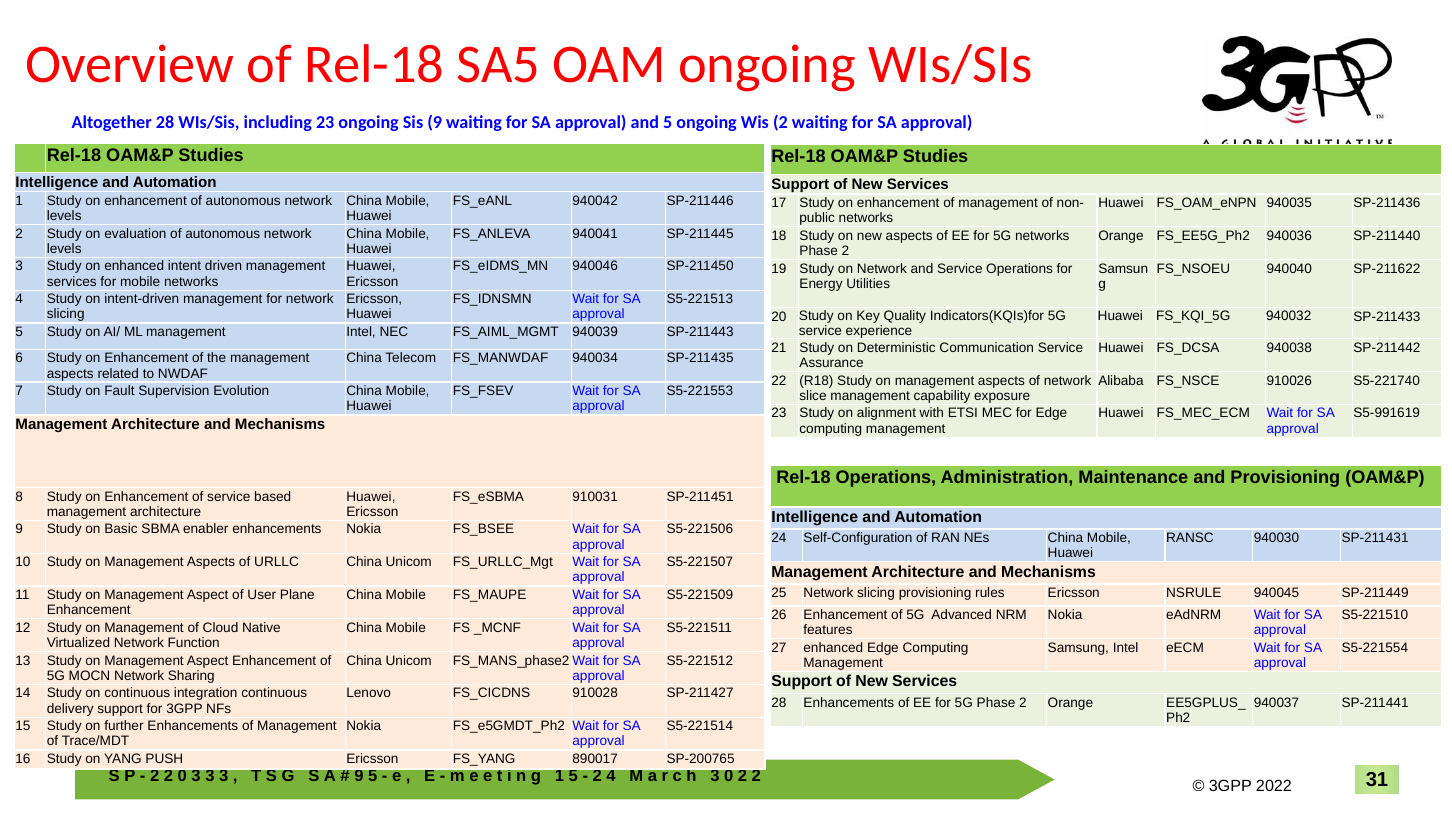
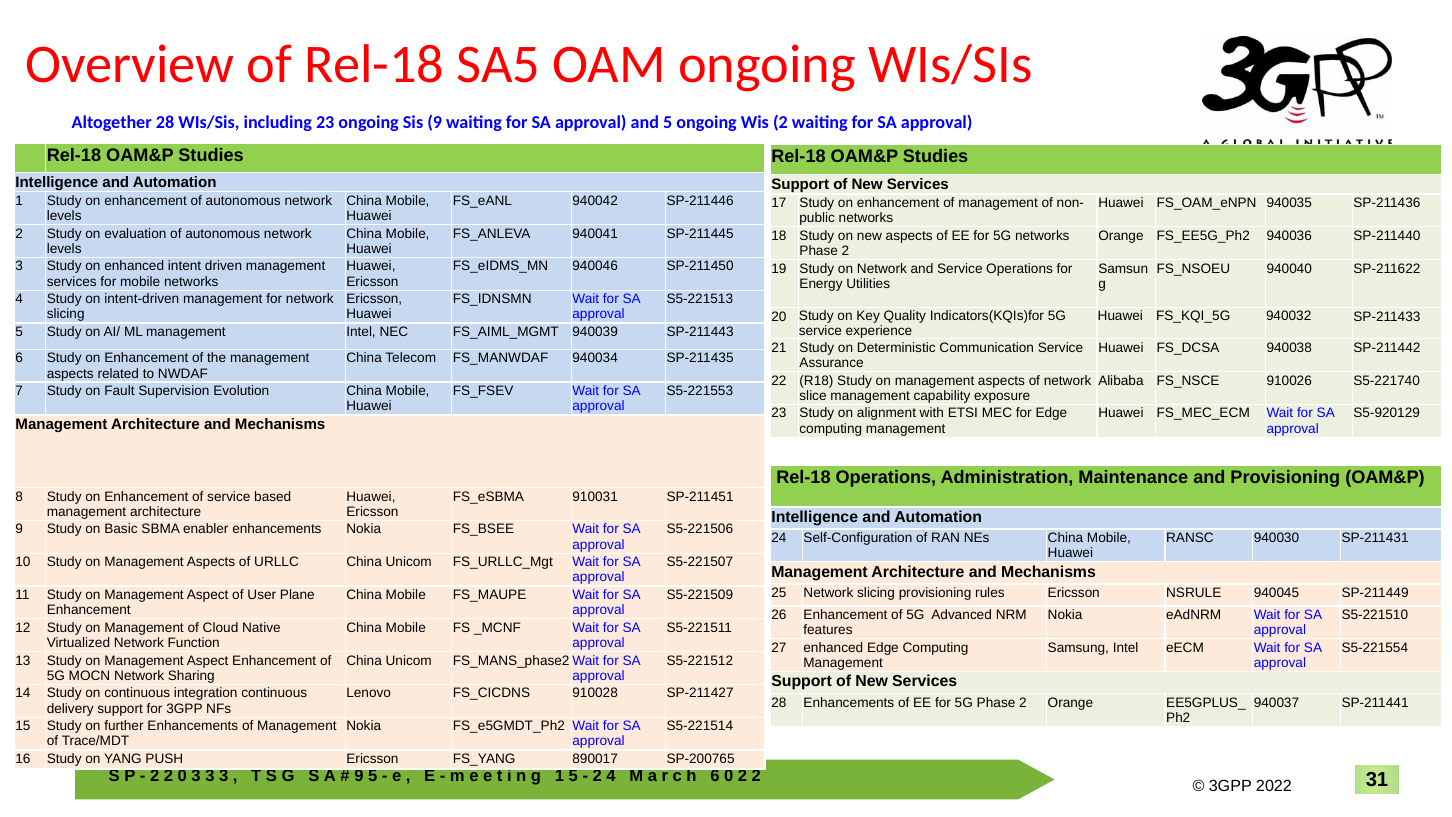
S5-991619: S5-991619 -> S5-920129
3 at (715, 776): 3 -> 6
